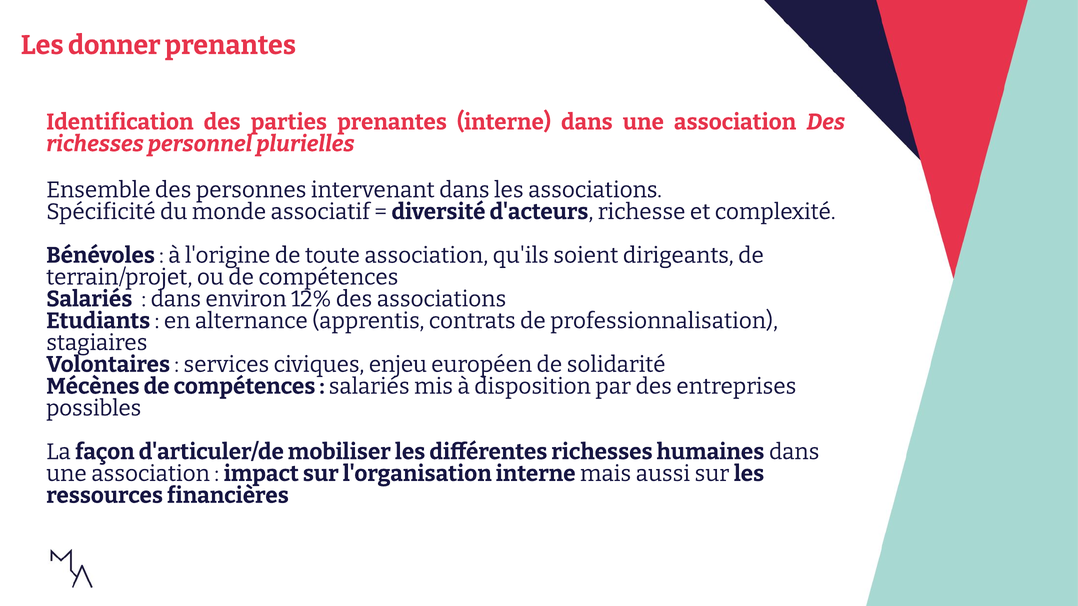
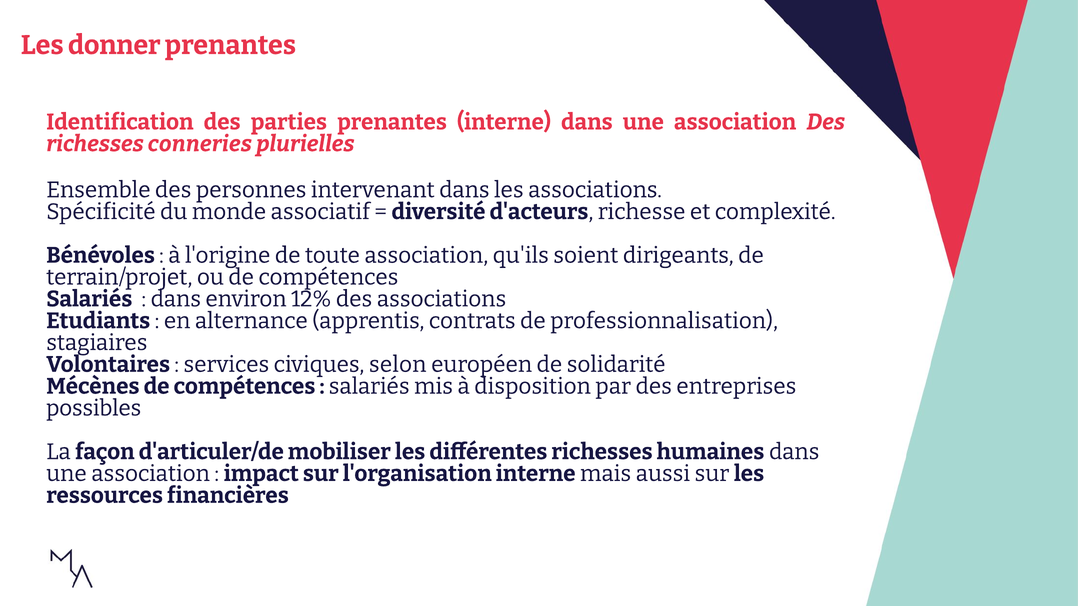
personnel: personnel -> conneries
enjeu: enjeu -> selon
